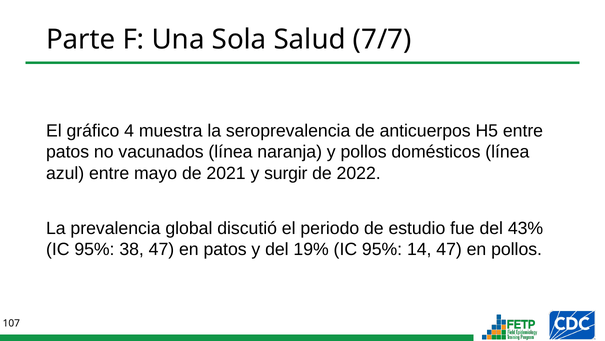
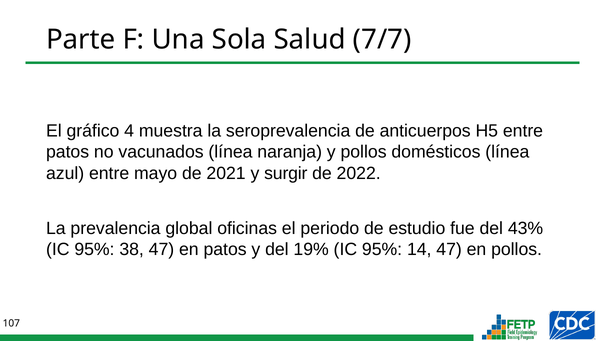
discutió: discutió -> oficinas
